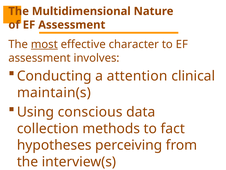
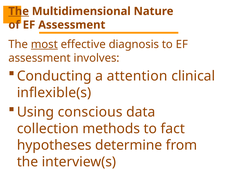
The at (19, 11) underline: none -> present
character: character -> diagnosis
maintain(s: maintain(s -> inflexible(s
perceiving: perceiving -> determine
